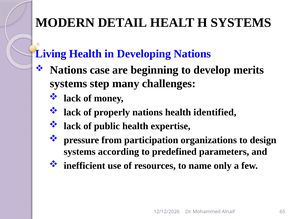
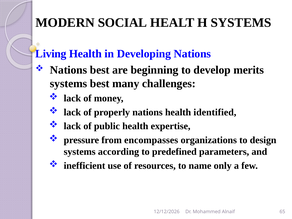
DETAIL: DETAIL -> SOCIAL
Nations case: case -> best
systems step: step -> best
participation: participation -> encompasses
